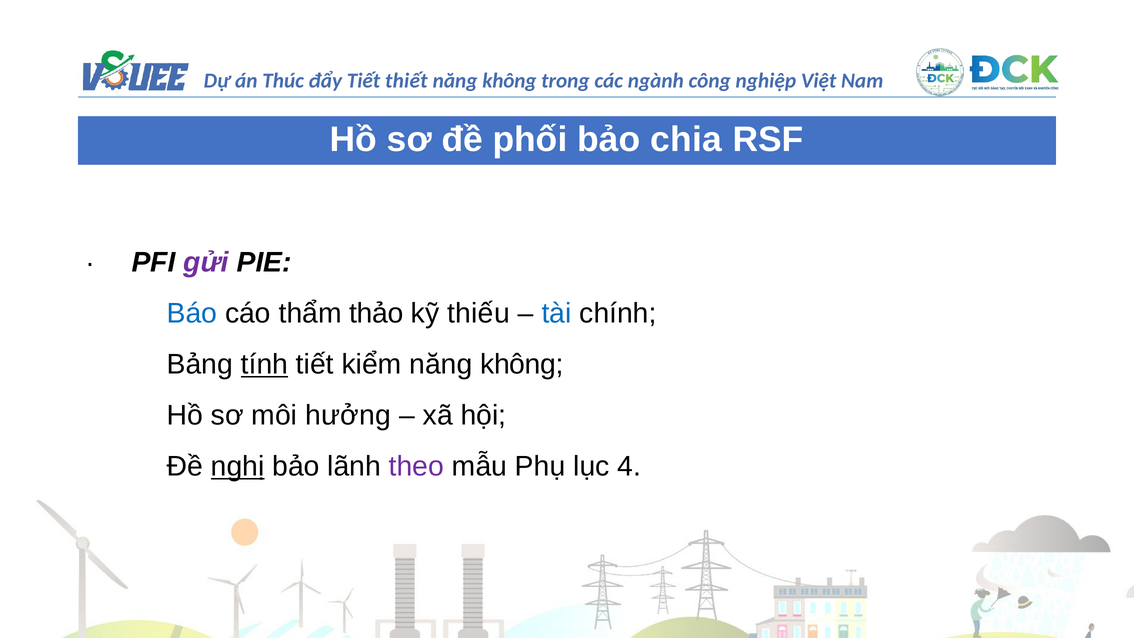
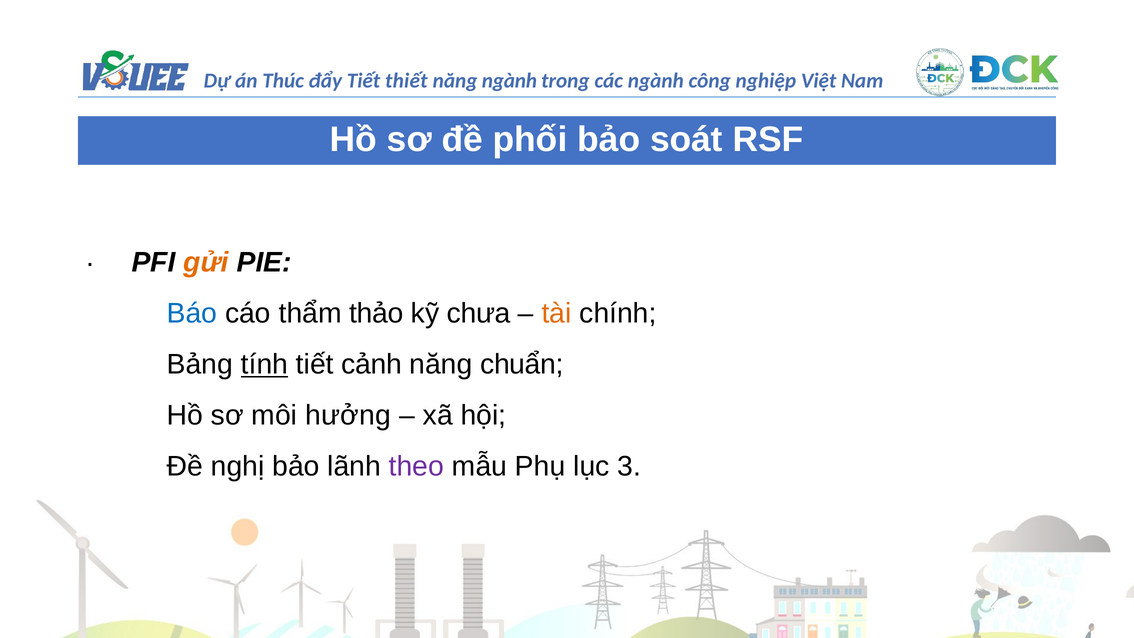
không at (509, 81): không -> ngành
chia: chia -> soát
gửi colour: purple -> orange
thiếu: thiếu -> chưa
tài colour: blue -> orange
kiểm: kiểm -> cảnh
không at (522, 364): không -> chuẩn
nghị underline: present -> none
4: 4 -> 3
